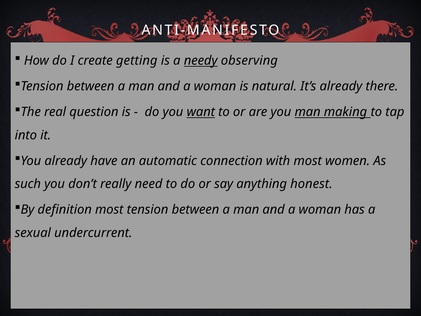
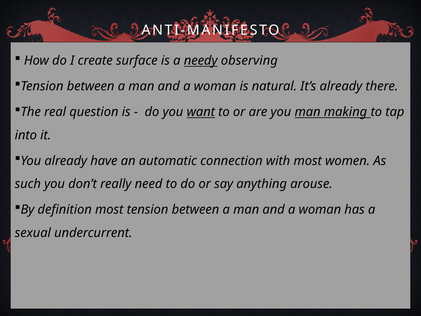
getting: getting -> surface
honest: honest -> arouse
